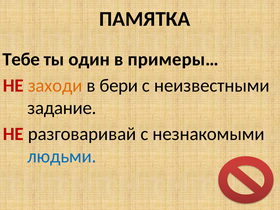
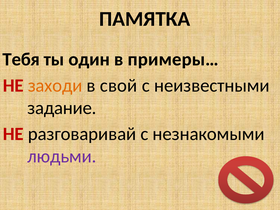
Тебе: Тебе -> Тебя
бери: бери -> свой
людьми colour: blue -> purple
